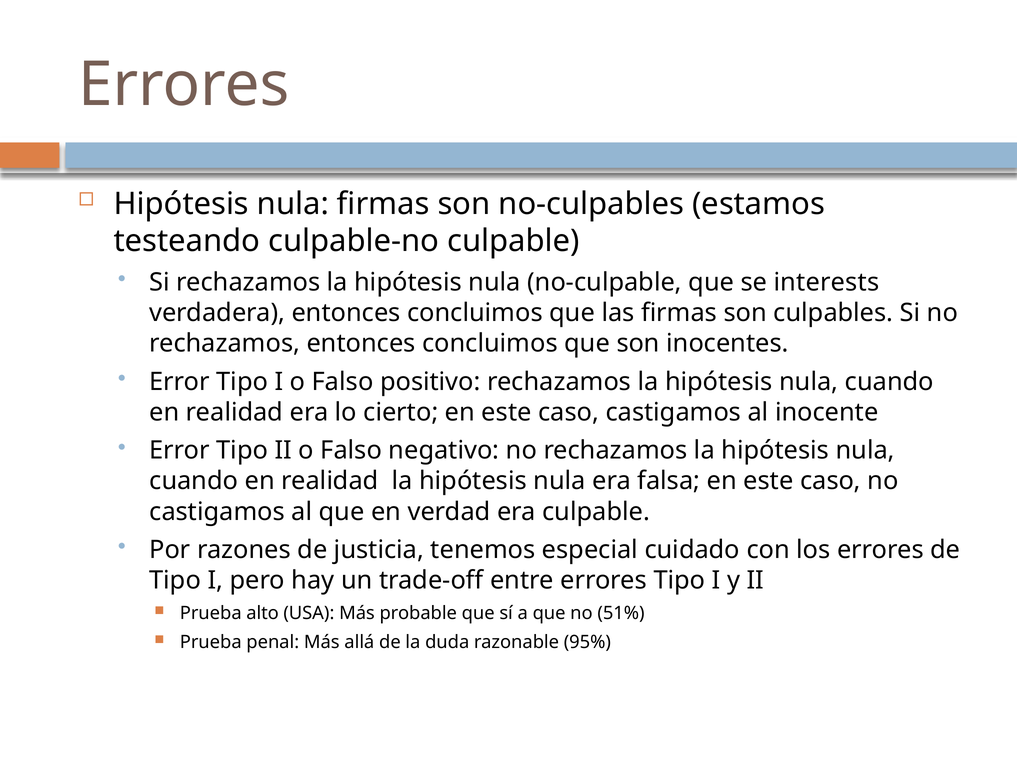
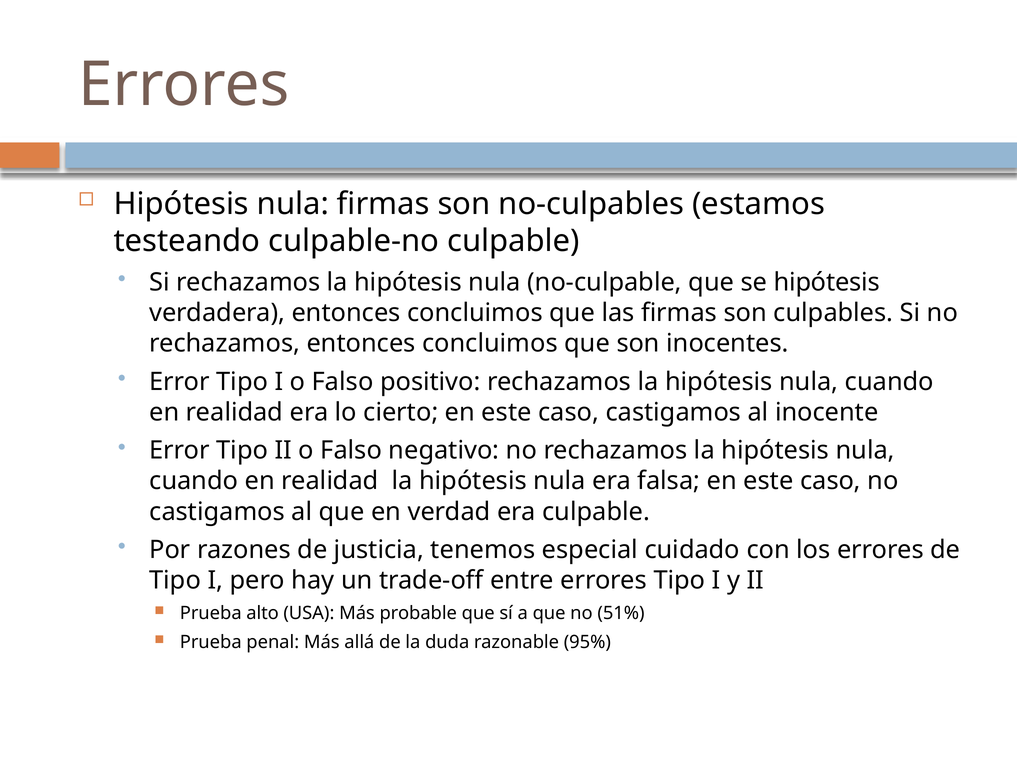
se interests: interests -> hipótesis
